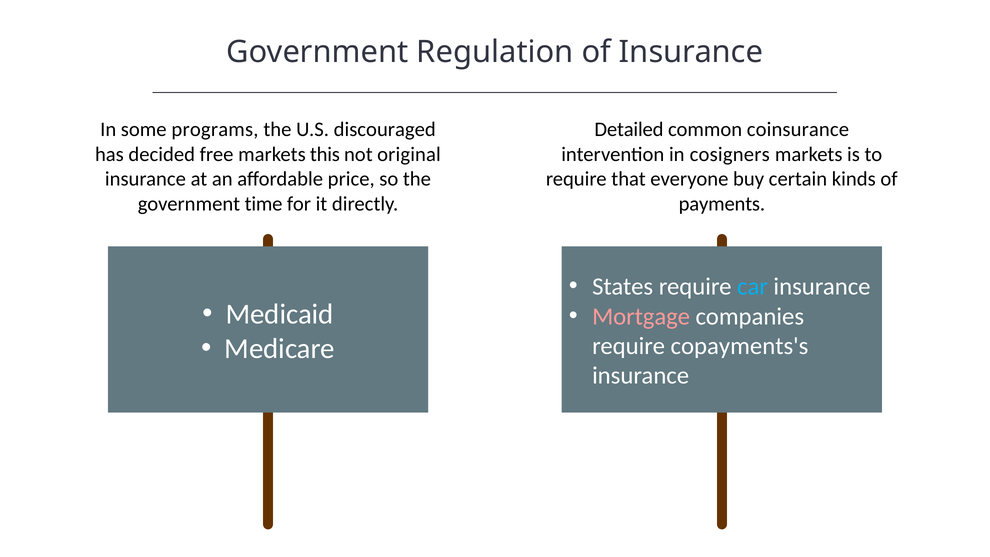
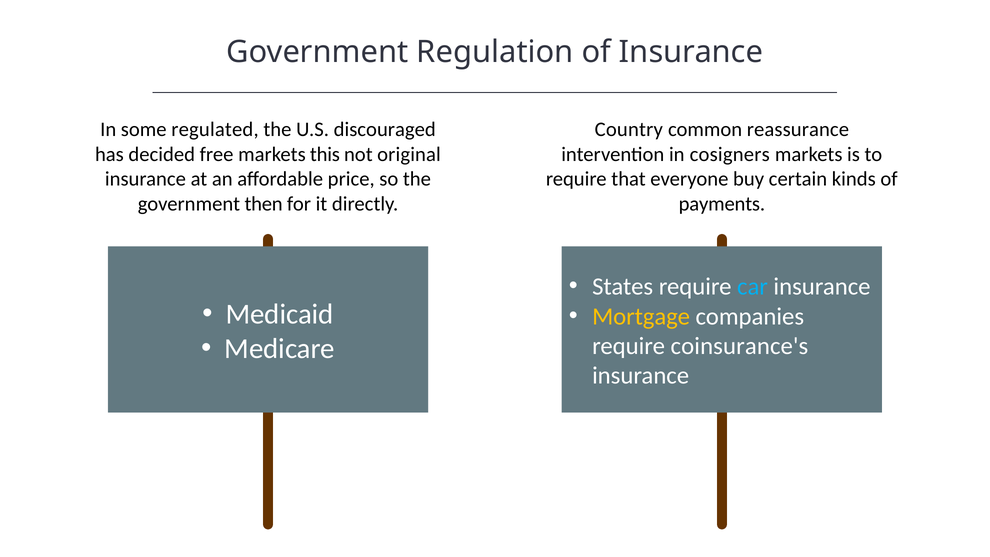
programs: programs -> regulated
Detailed: Detailed -> Country
coinsurance: coinsurance -> reassurance
time: time -> then
Mortgage colour: pink -> yellow
copayments's: copayments's -> coinsurance's
